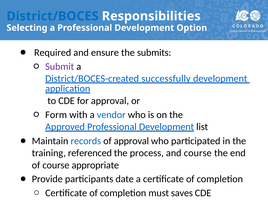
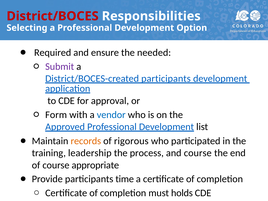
District/BOCES colour: blue -> red
submits: submits -> needed
District/BOCES-created successfully: successfully -> participants
records colour: blue -> orange
of approval: approval -> rigorous
referenced: referenced -> leadership
date: date -> time
saves: saves -> holds
